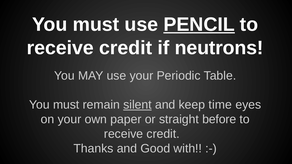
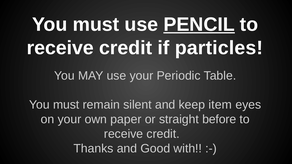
neutrons: neutrons -> particles
silent underline: present -> none
time: time -> item
